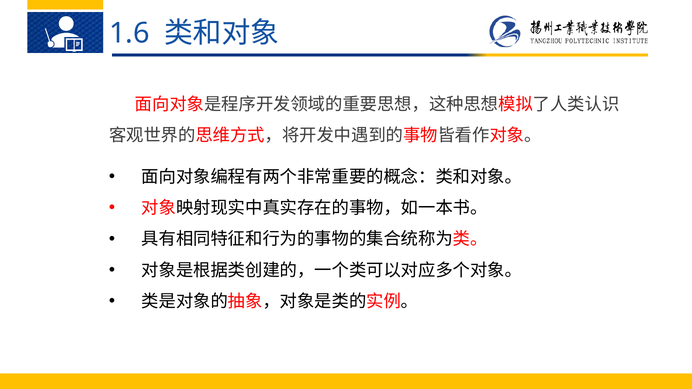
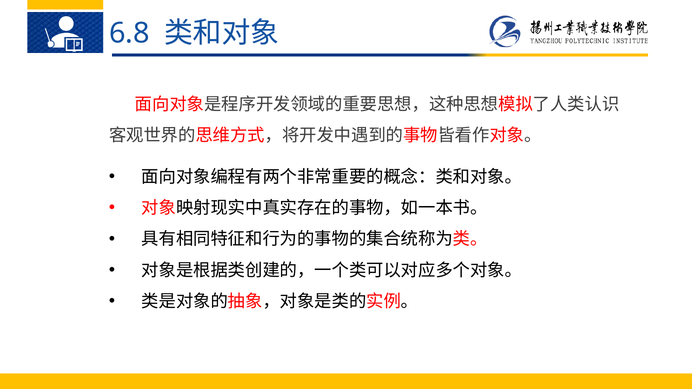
1.6: 1.6 -> 6.8
